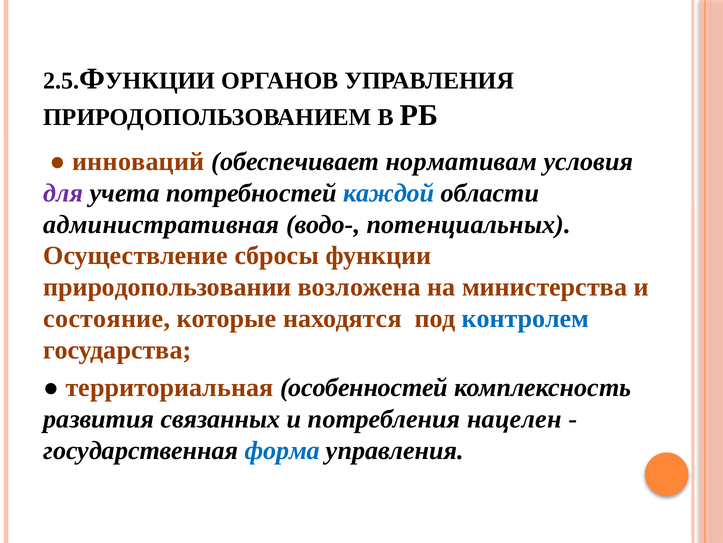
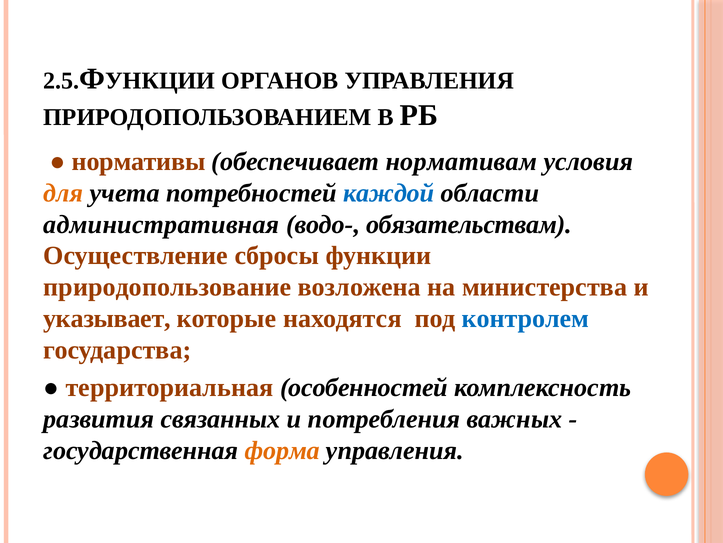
инноваций: инноваций -> нормативы
для colour: purple -> orange
потенциальных: потенциальных -> обязательствам
природопользовании: природопользовании -> природопользование
состояние: состояние -> указывает
нацелен: нацелен -> важных
форма colour: blue -> orange
